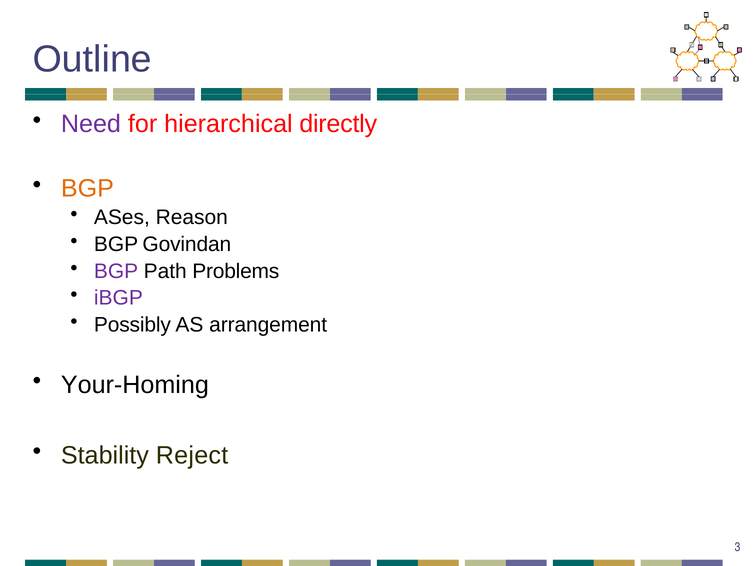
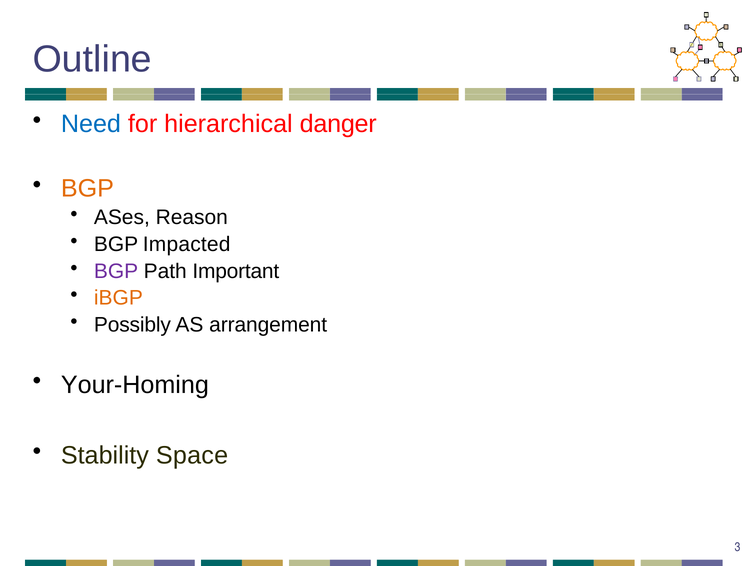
Need colour: purple -> blue
directly: directly -> danger
Govindan: Govindan -> Impacted
Problems: Problems -> Important
iBGP colour: purple -> orange
Reject: Reject -> Space
